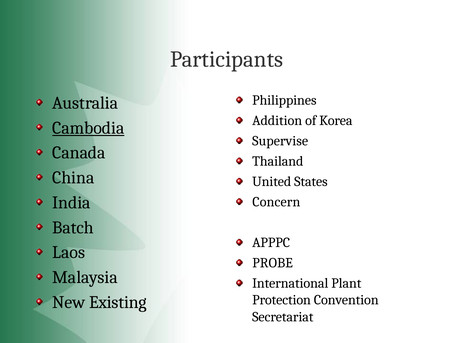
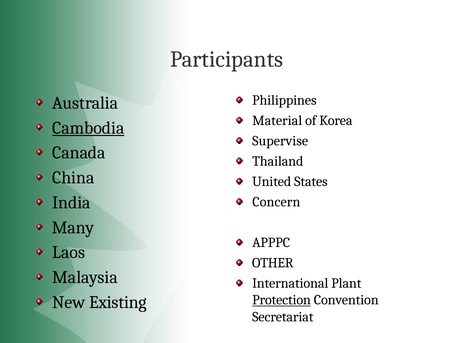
Addition: Addition -> Material
Batch: Batch -> Many
PROBE: PROBE -> OTHER
Protection underline: none -> present
